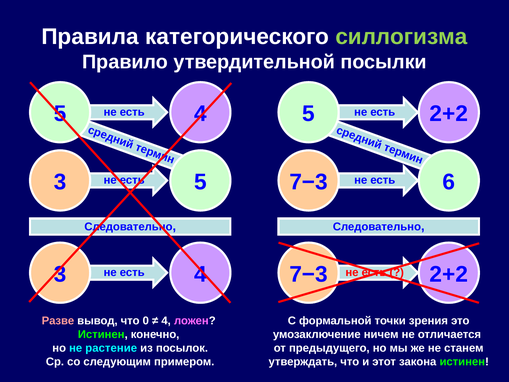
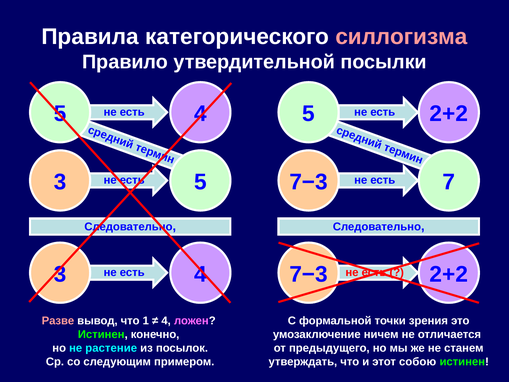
силлогизма colour: light green -> pink
6: 6 -> 7
0: 0 -> 1
закона: закона -> собою
